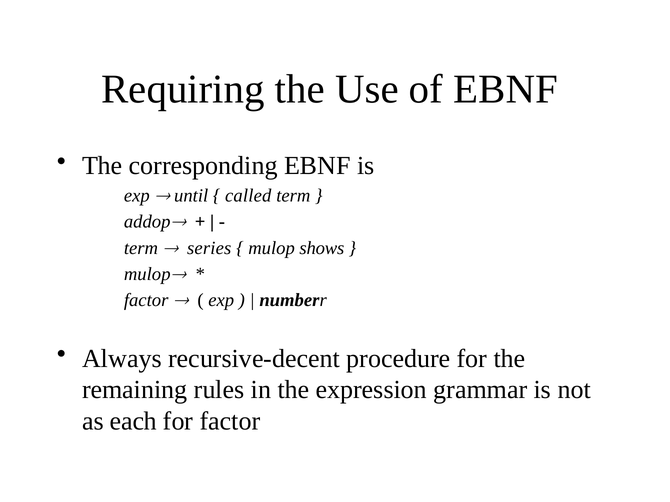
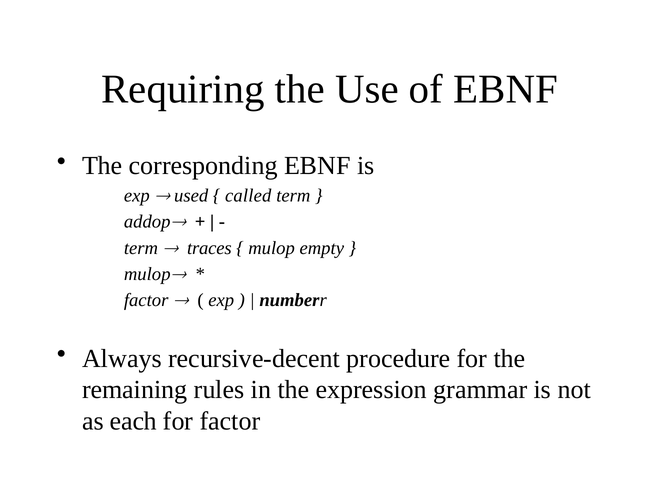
until: until -> used
series: series -> traces
shows: shows -> empty
